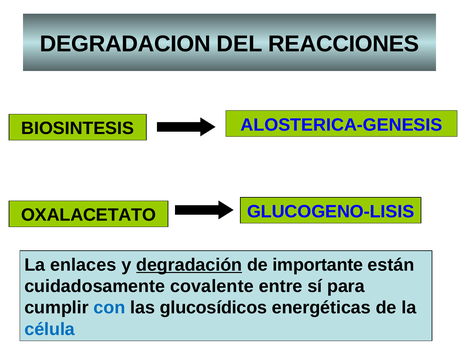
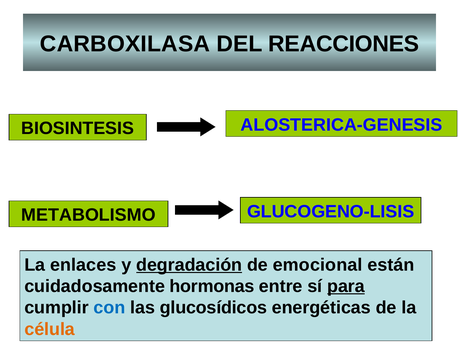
DEGRADACION: DEGRADACION -> CARBOXILASA
OXALACETATO: OXALACETATO -> METABOLISMO
importante: importante -> emocional
covalente: covalente -> hormonas
para underline: none -> present
célula colour: blue -> orange
